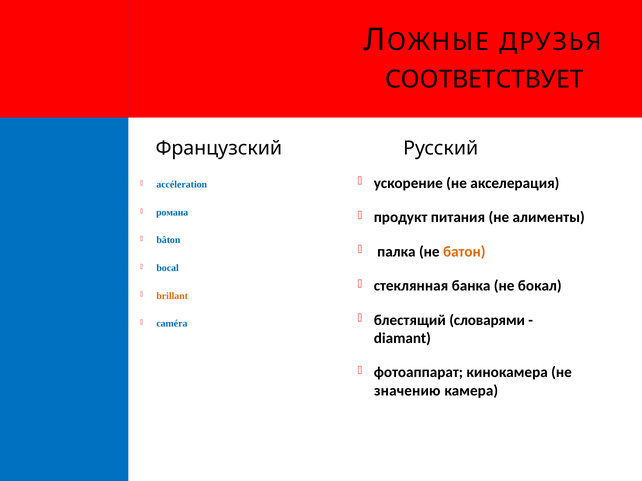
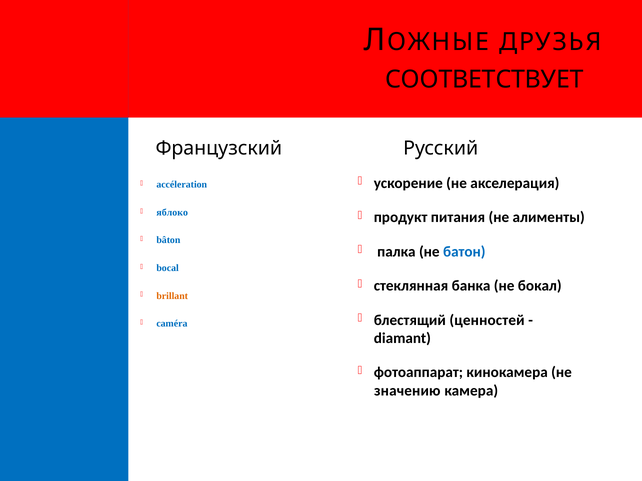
романа: романа -> яблоко
батон colour: orange -> blue
словарями: словарями -> ценностей
